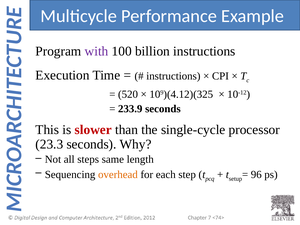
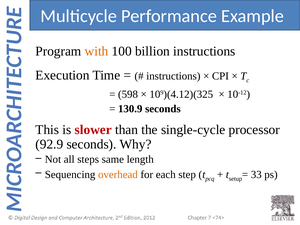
with colour: purple -> orange
520: 520 -> 598
233.9: 233.9 -> 130.9
23.3: 23.3 -> 92.9
96: 96 -> 33
